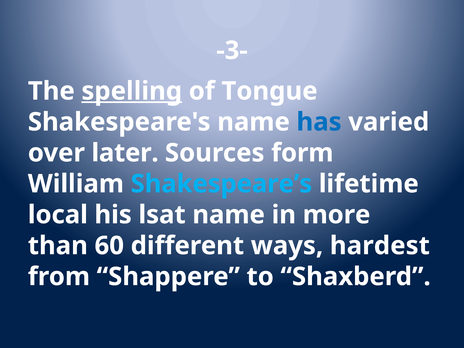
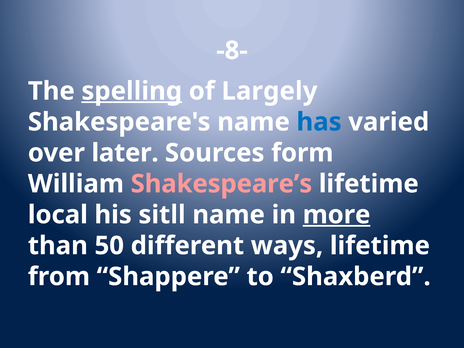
-3-: -3- -> -8-
Tongue: Tongue -> Largely
Shakespeare’s colour: light blue -> pink
lsat: lsat -> sitll
more underline: none -> present
60: 60 -> 50
ways hardest: hardest -> lifetime
